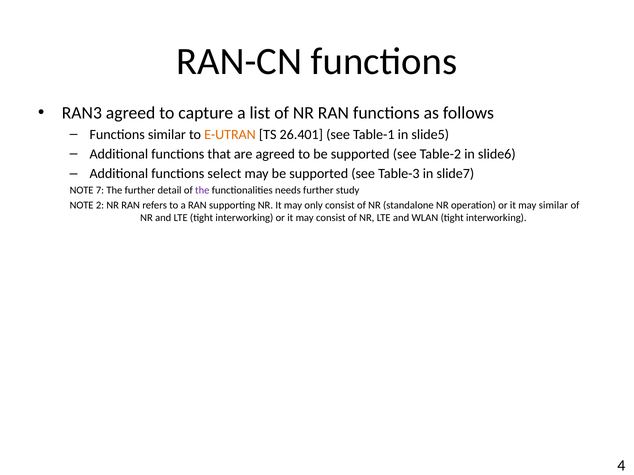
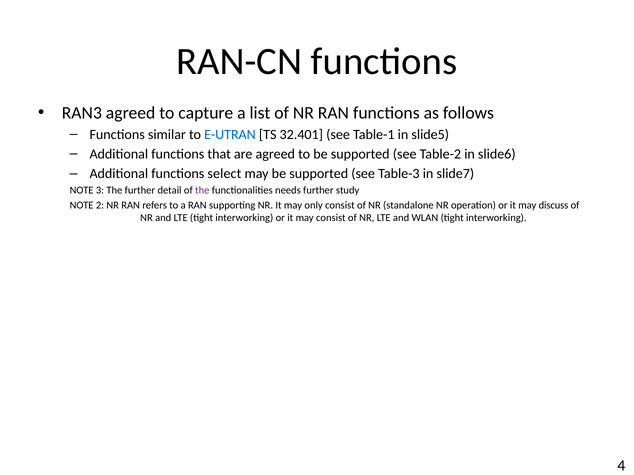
E-UTRAN colour: orange -> blue
26.401: 26.401 -> 32.401
7: 7 -> 3
may similar: similar -> discuss
